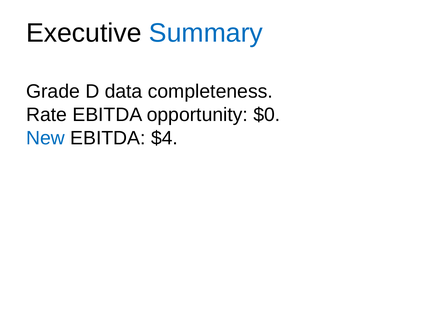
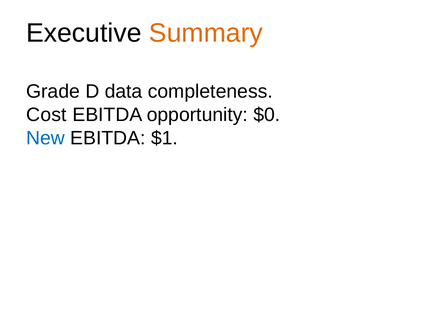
Summary colour: blue -> orange
Rate: Rate -> Cost
$4: $4 -> $1
